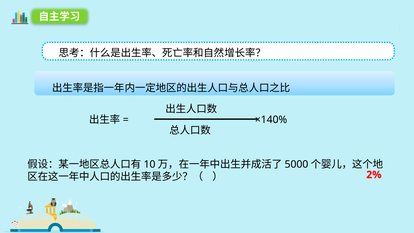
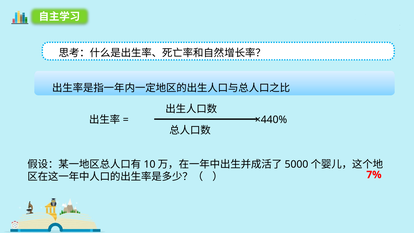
×140%: ×140% -> ×440%
2%: 2% -> 7%
